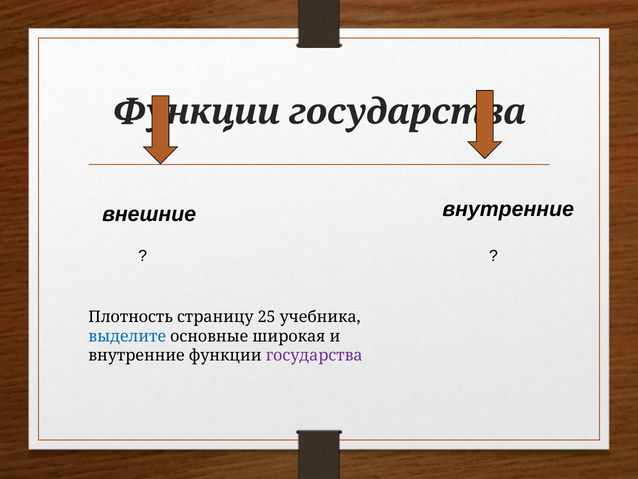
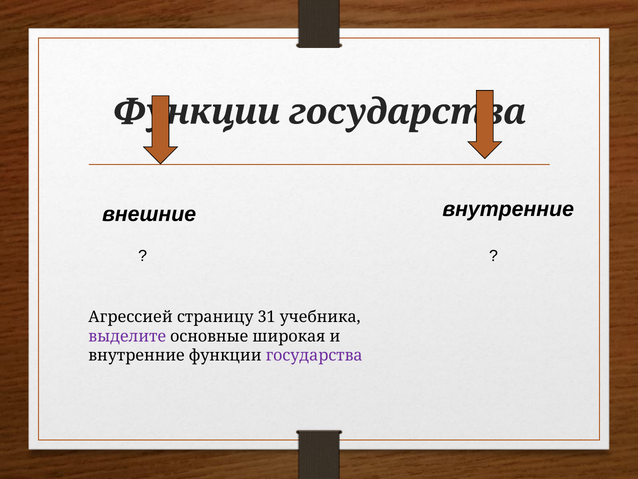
Плотность: Плотность -> Агрессией
25: 25 -> 31
выделите colour: blue -> purple
